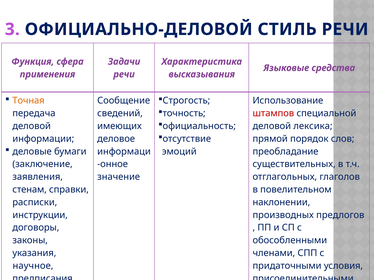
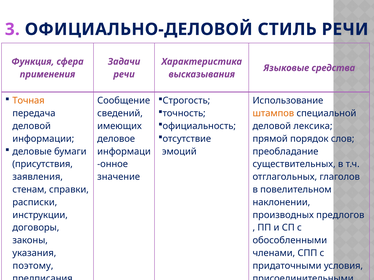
штампов colour: red -> orange
заключение: заключение -> присутствия
научное: научное -> поэтому
